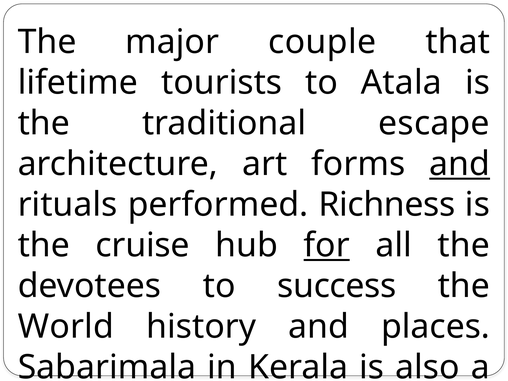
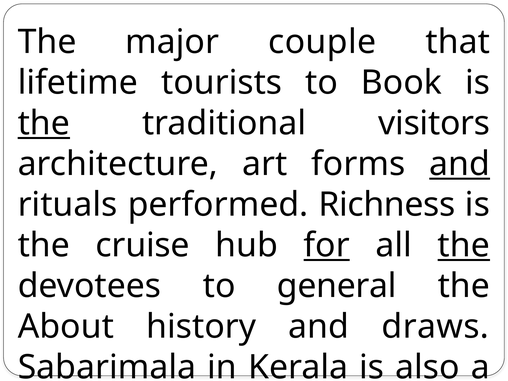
Atala: Atala -> Book
the at (44, 123) underline: none -> present
escape: escape -> visitors
the at (464, 245) underline: none -> present
success: success -> general
World: World -> About
places: places -> draws
